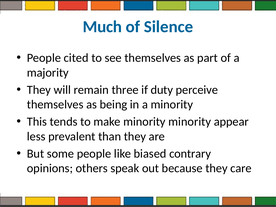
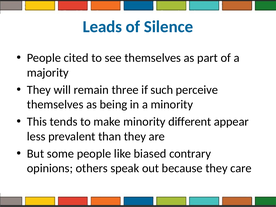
Much: Much -> Leads
duty: duty -> such
minority minority: minority -> different
